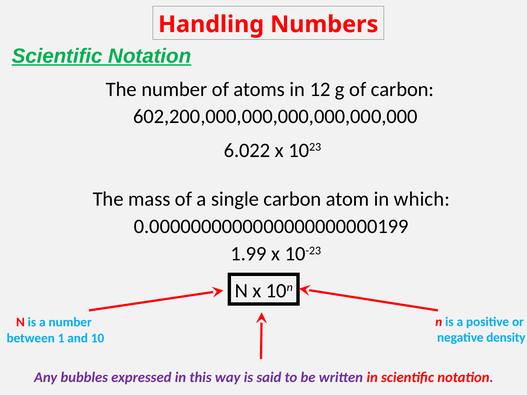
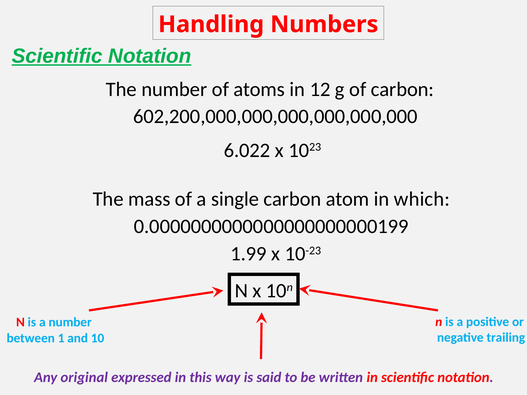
density: density -> trailing
bubbles: bubbles -> original
